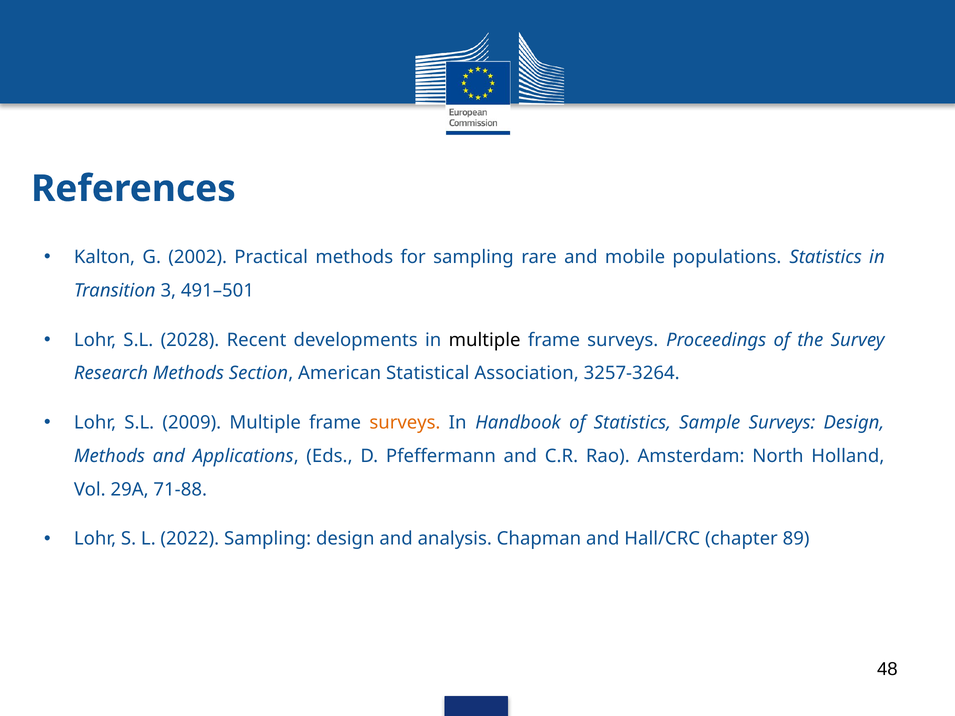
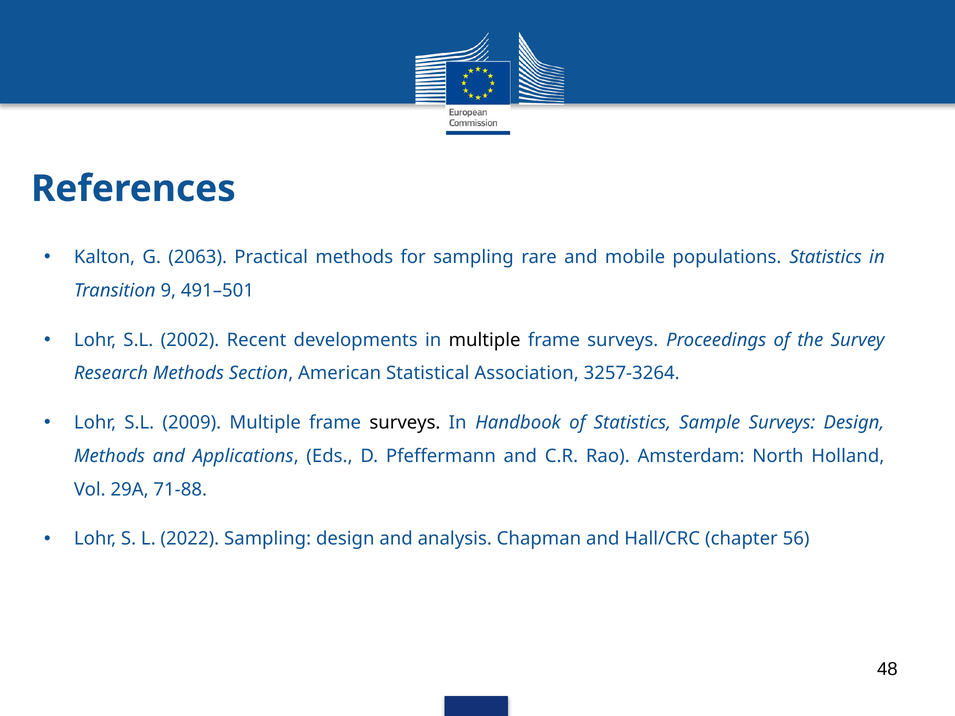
2002: 2002 -> 2063
3: 3 -> 9
2028: 2028 -> 2002
surveys at (405, 423) colour: orange -> black
89: 89 -> 56
